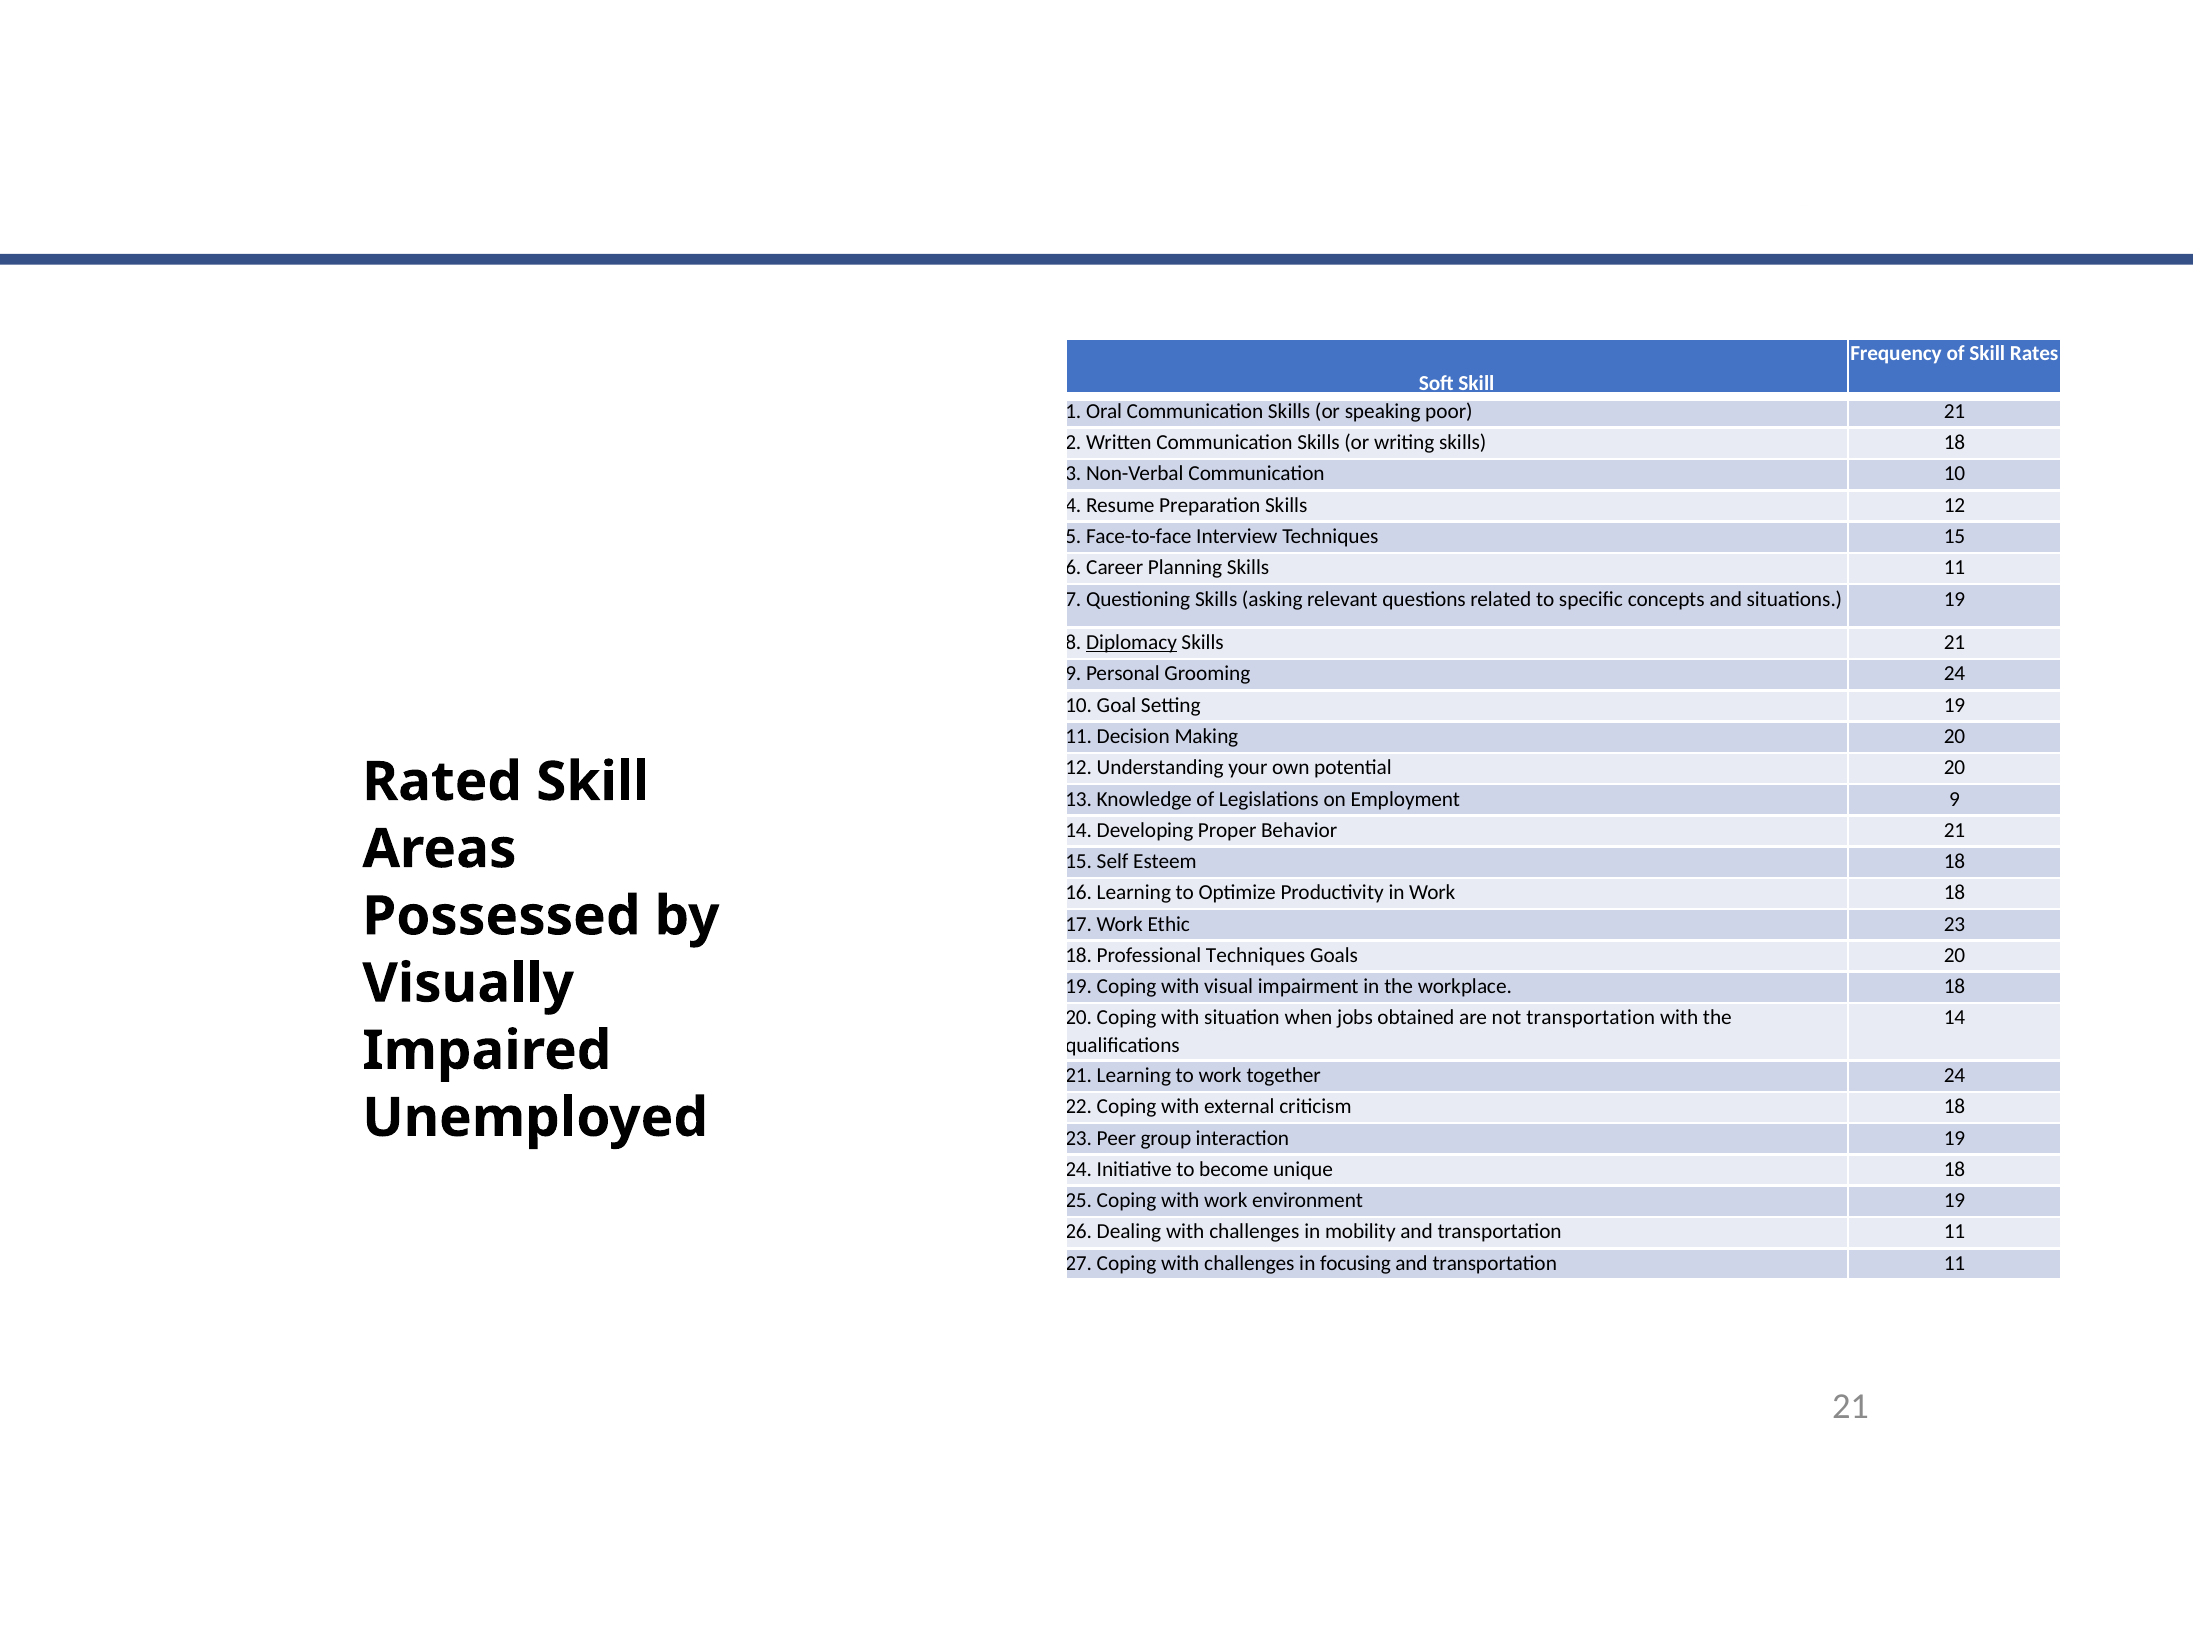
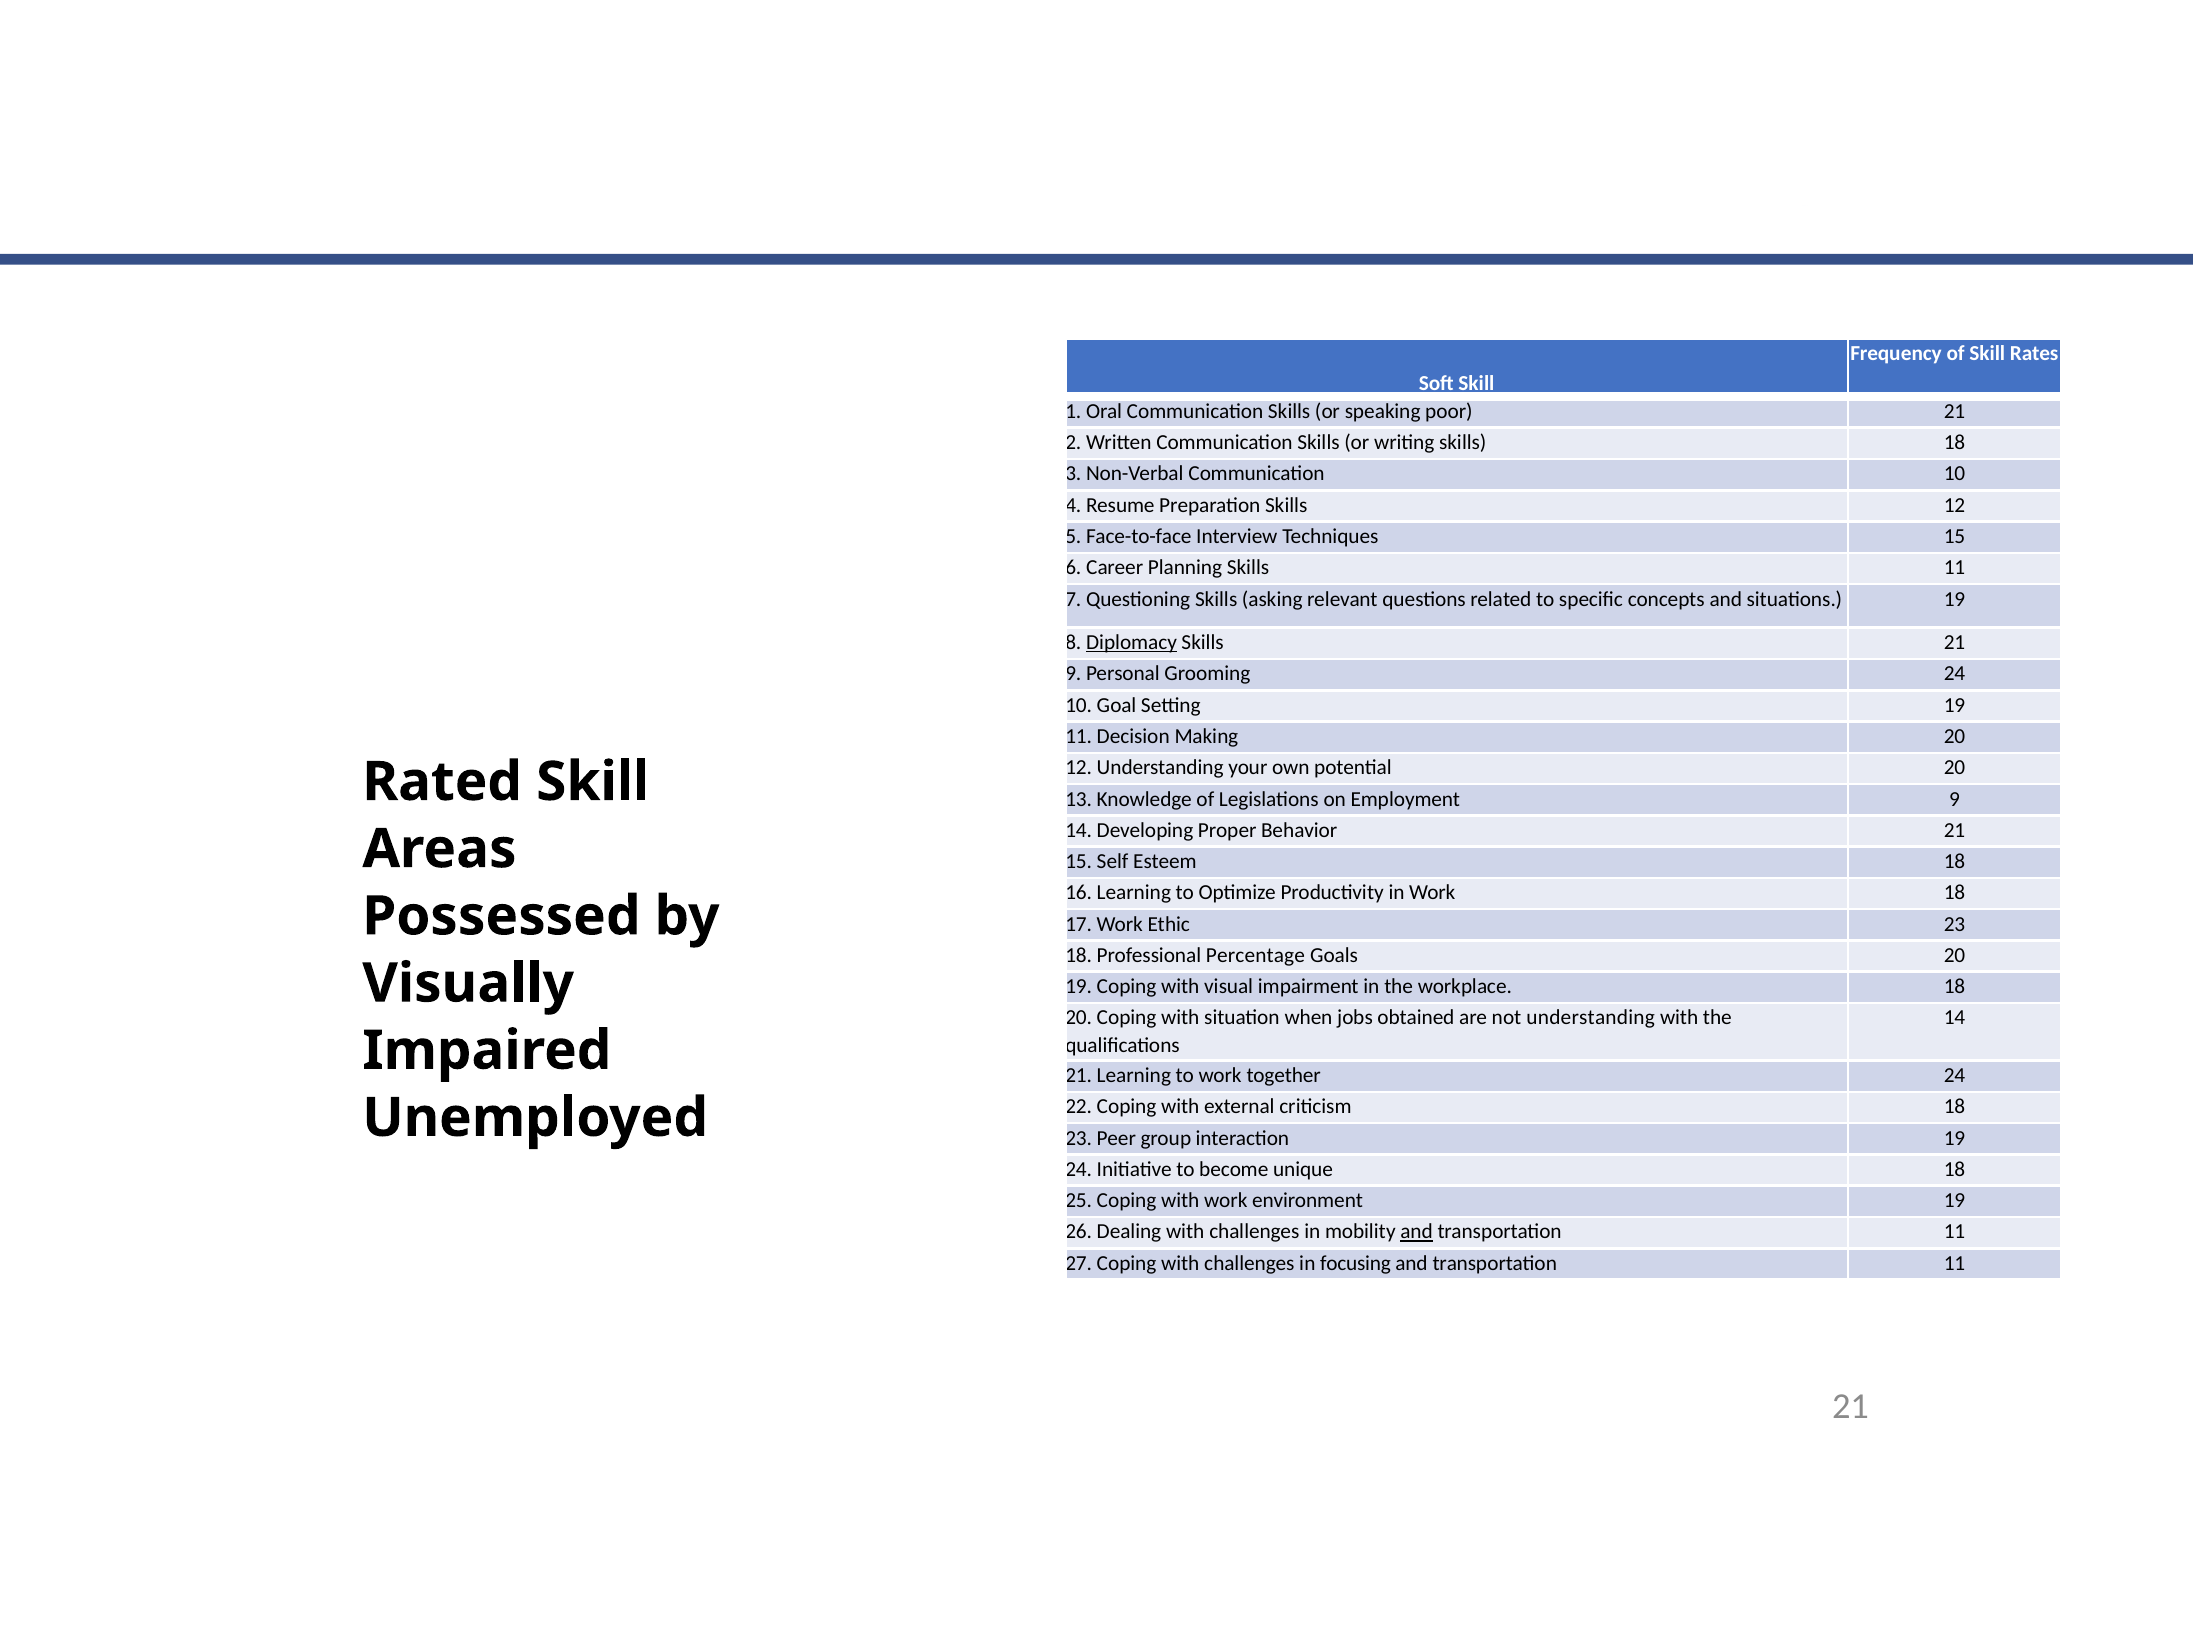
Professional Techniques: Techniques -> Percentage
not transportation: transportation -> understanding
and at (1417, 1232) underline: none -> present
